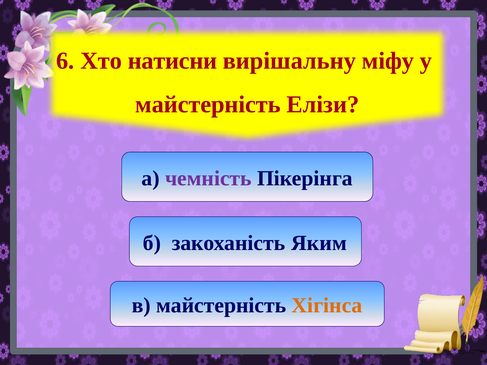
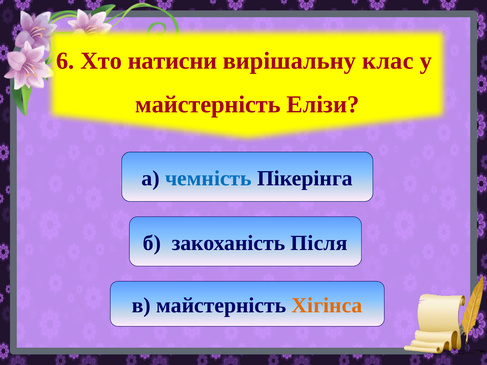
міфу: міфу -> клас
чемність colour: purple -> blue
Яким: Яким -> Після
